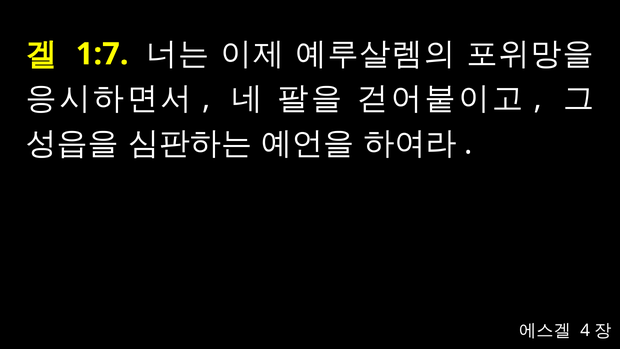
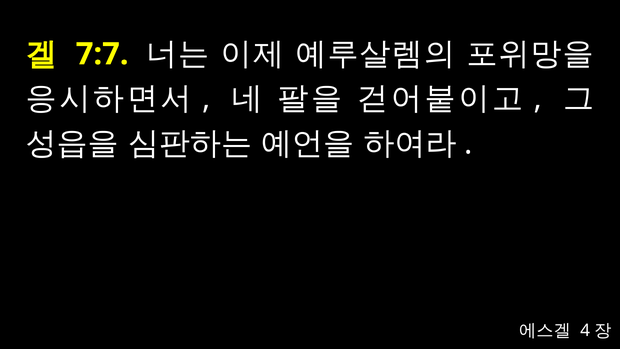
1:7: 1:7 -> 7:7
